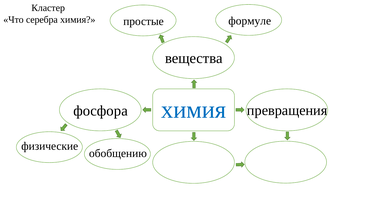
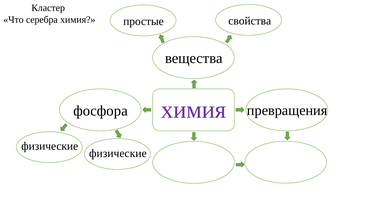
формуле: формуле -> свойства
химия at (194, 110) colour: blue -> purple
обобщению at (118, 153): обобщению -> физические
